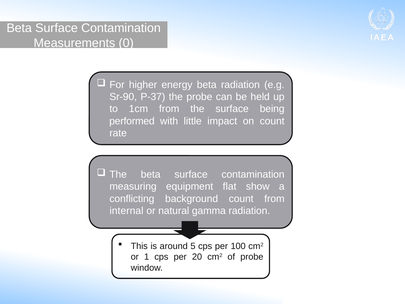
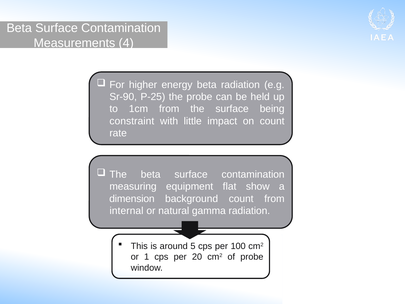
0: 0 -> 4
P-37: P-37 -> P-25
performed: performed -> constraint
conflicting: conflicting -> dimension
